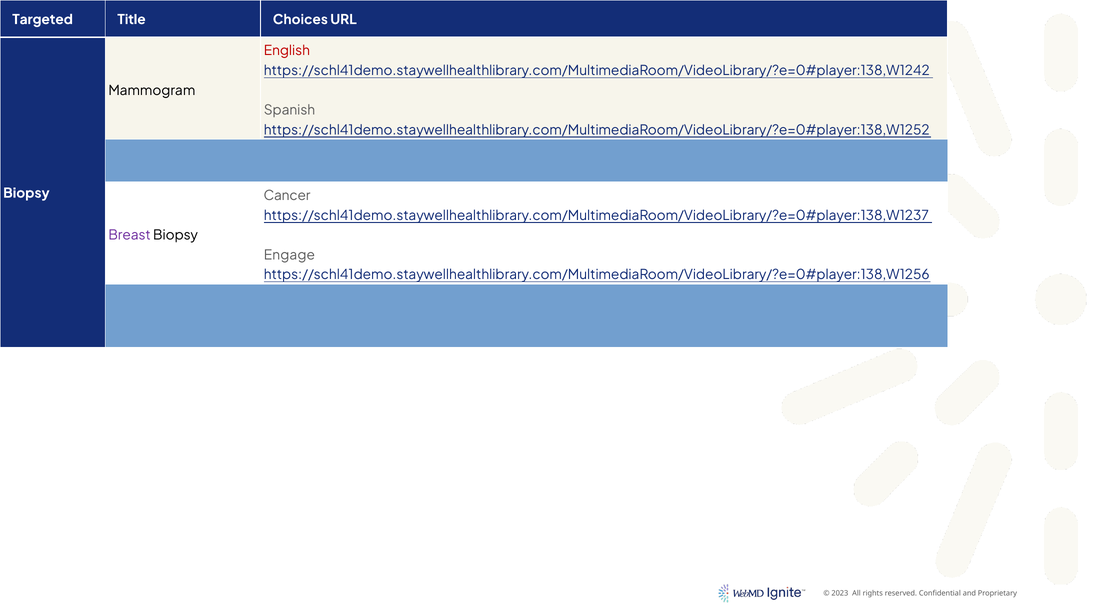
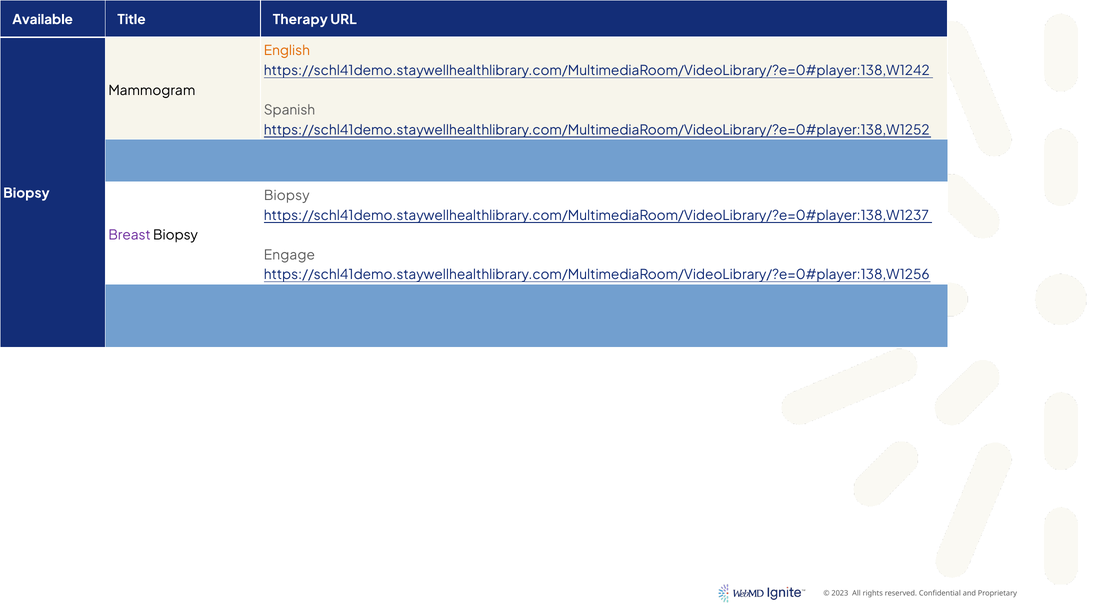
Targeted at (43, 20): Targeted -> Available
Choices: Choices -> Therapy
English at (287, 51) colour: red -> orange
Cancer at (287, 196): Cancer -> Biopsy
